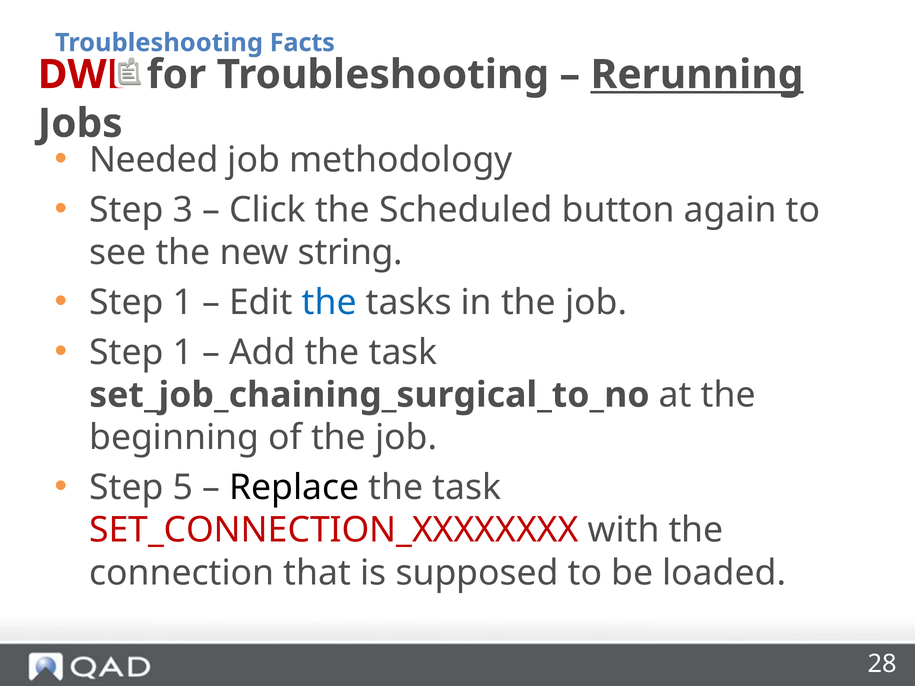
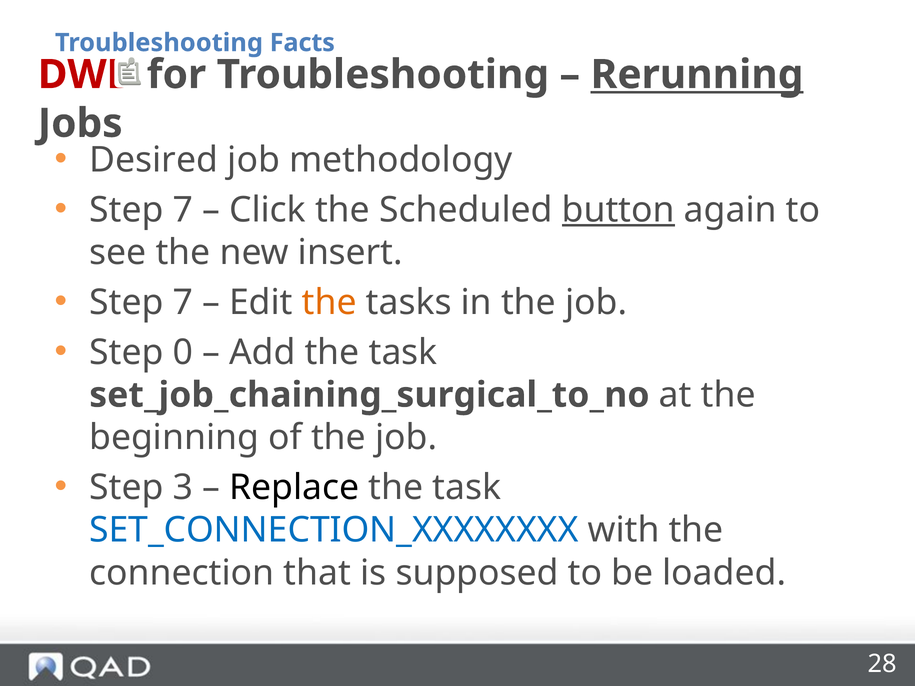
Needed: Needed -> Desired
3 at (183, 210): 3 -> 7
button underline: none -> present
string: string -> insert
1 at (183, 303): 1 -> 7
the at (329, 303) colour: blue -> orange
1 at (183, 352): 1 -> 0
5: 5 -> 3
SET_CONNECTION_XXXXXXXX colour: red -> blue
